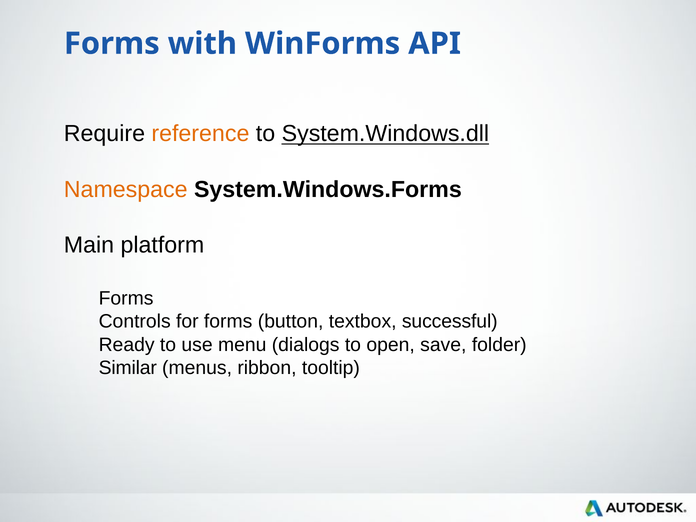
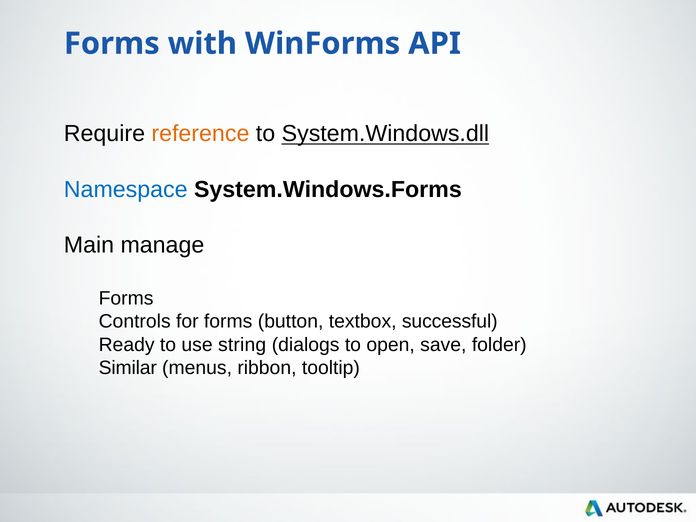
Namespace colour: orange -> blue
platform: platform -> manage
menu: menu -> string
